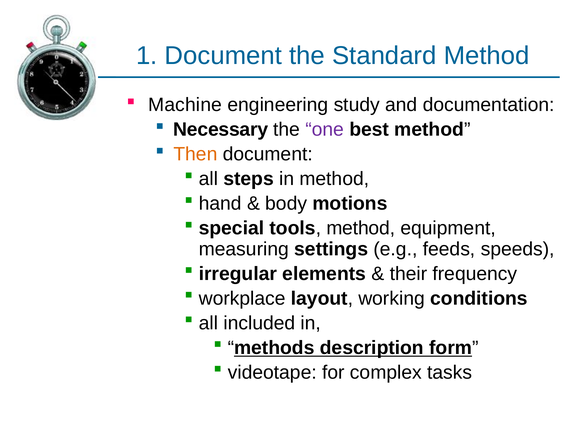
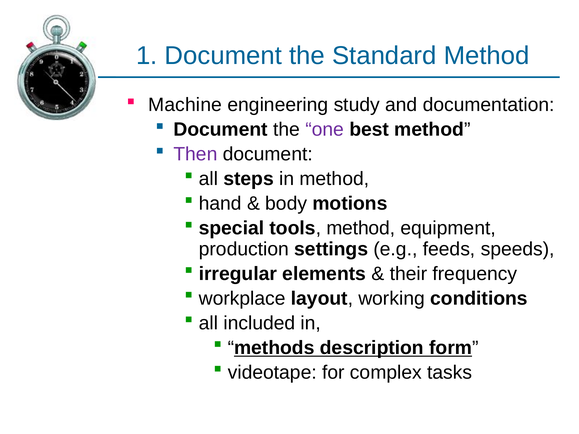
Necessary at (221, 130): Necessary -> Document
Then colour: orange -> purple
measuring: measuring -> production
